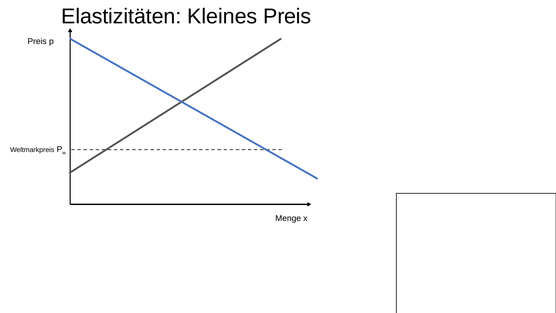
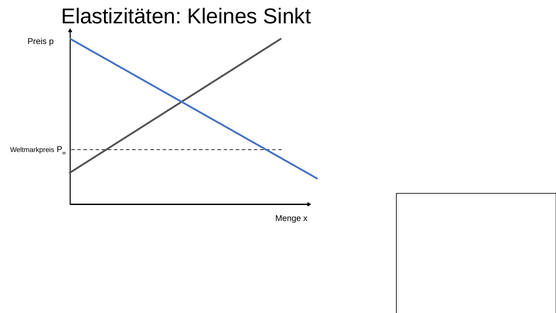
Kleines Preis: Preis -> Sinkt
